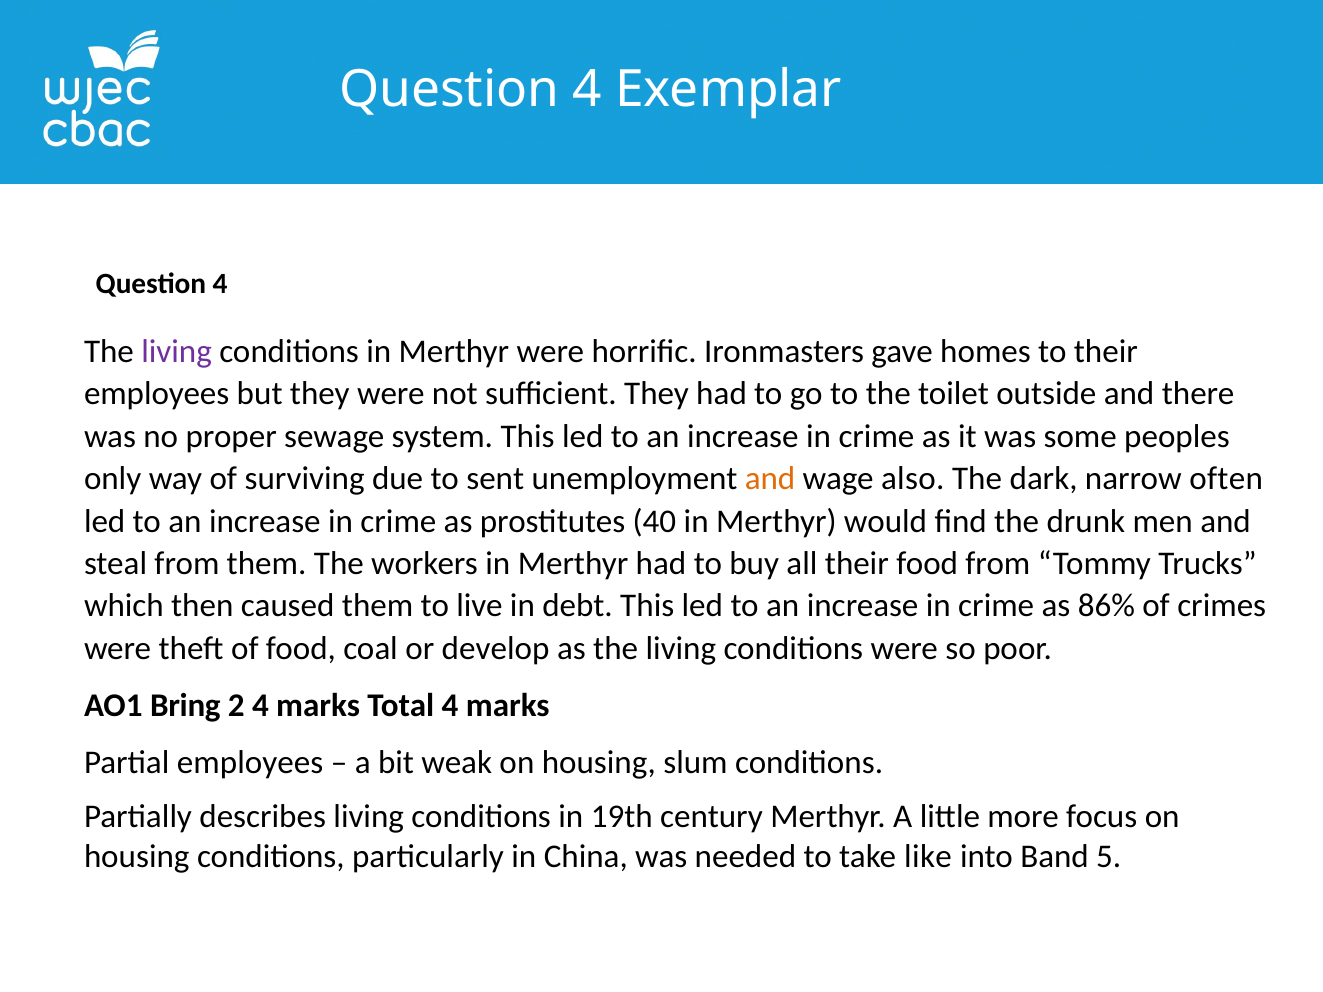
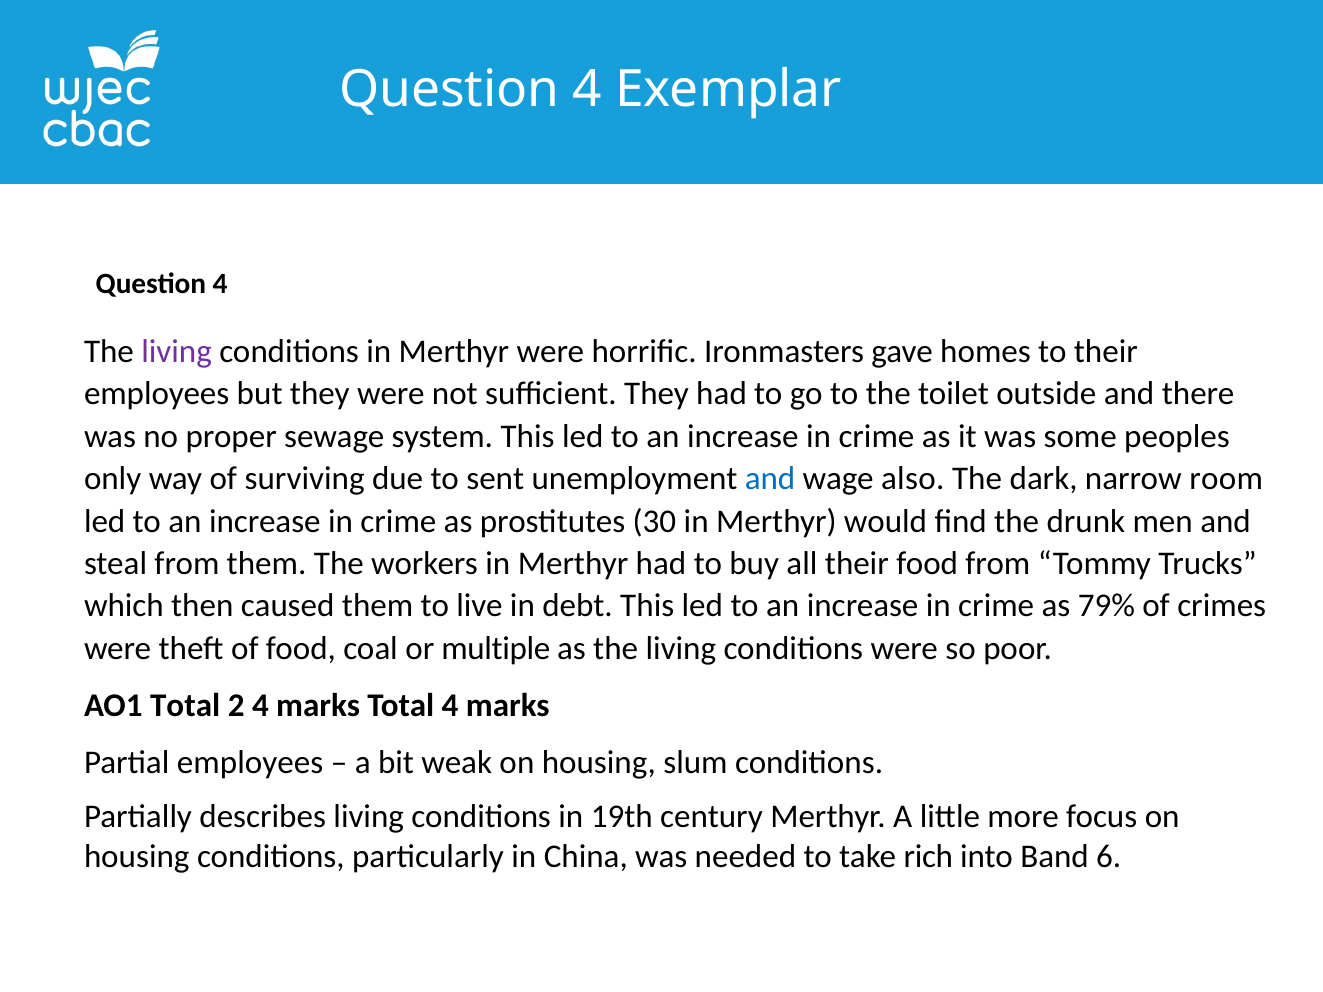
and at (770, 479) colour: orange -> blue
often: often -> room
40: 40 -> 30
86%: 86% -> 79%
develop: develop -> multiple
AO1 Bring: Bring -> Total
like: like -> rich
5: 5 -> 6
